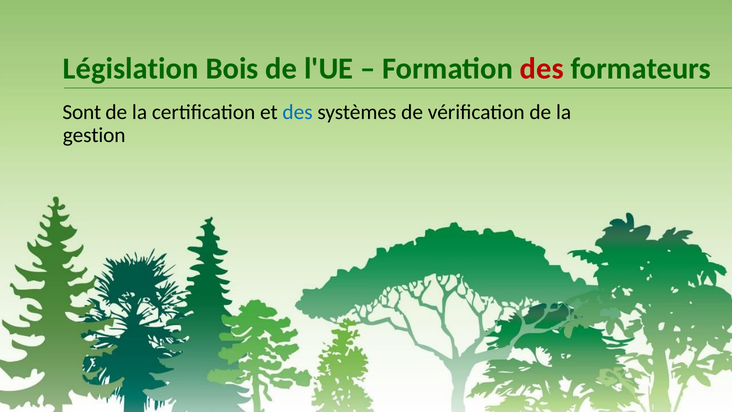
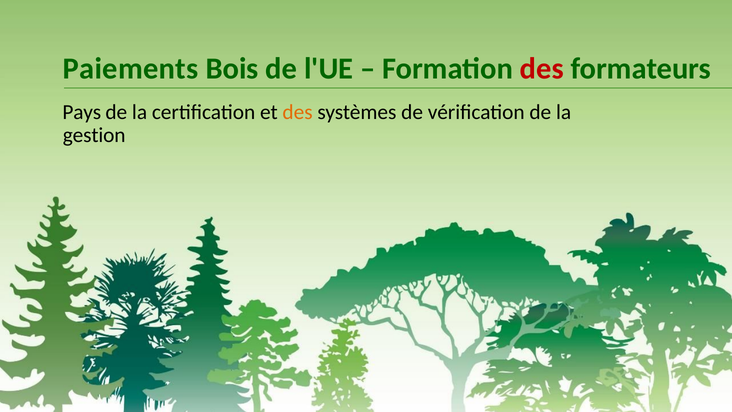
Législation: Législation -> Paiements
Sont: Sont -> Pays
des at (298, 112) colour: blue -> orange
